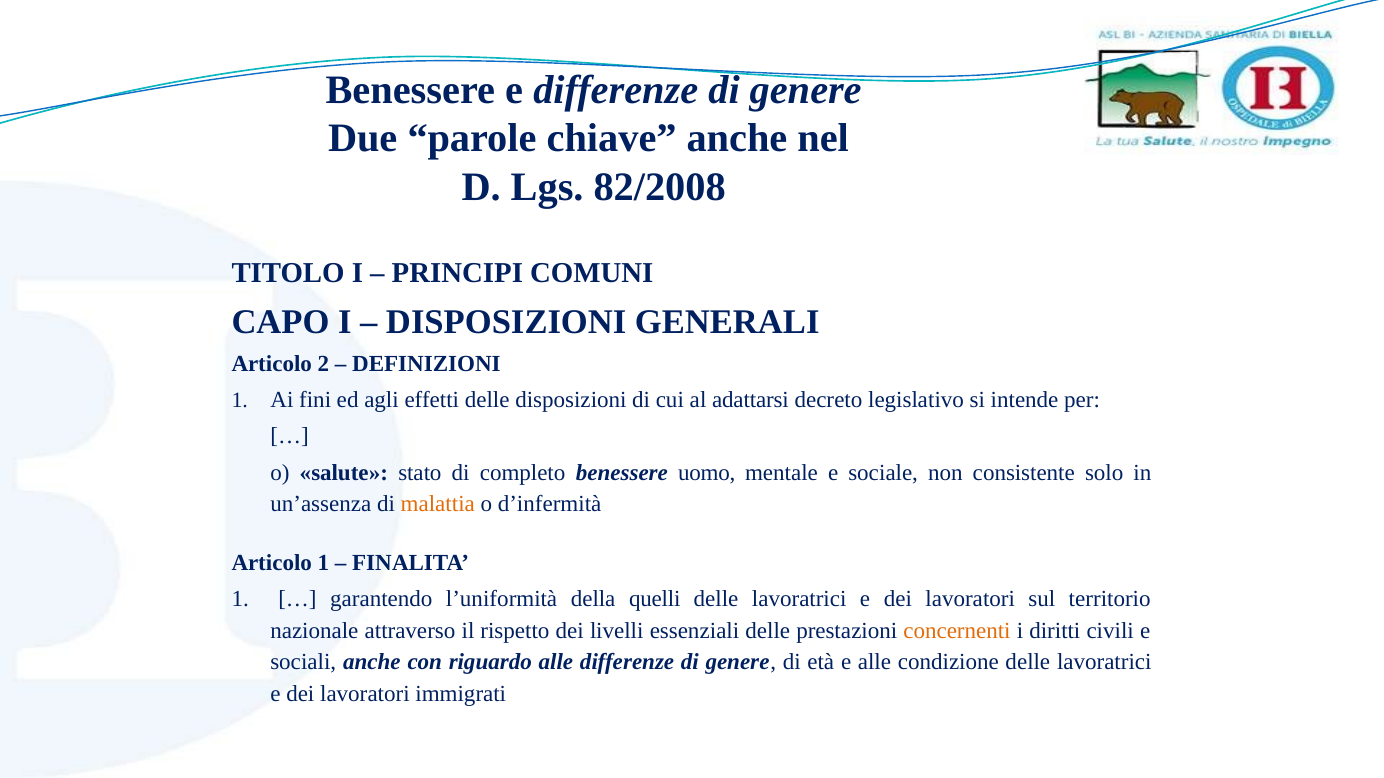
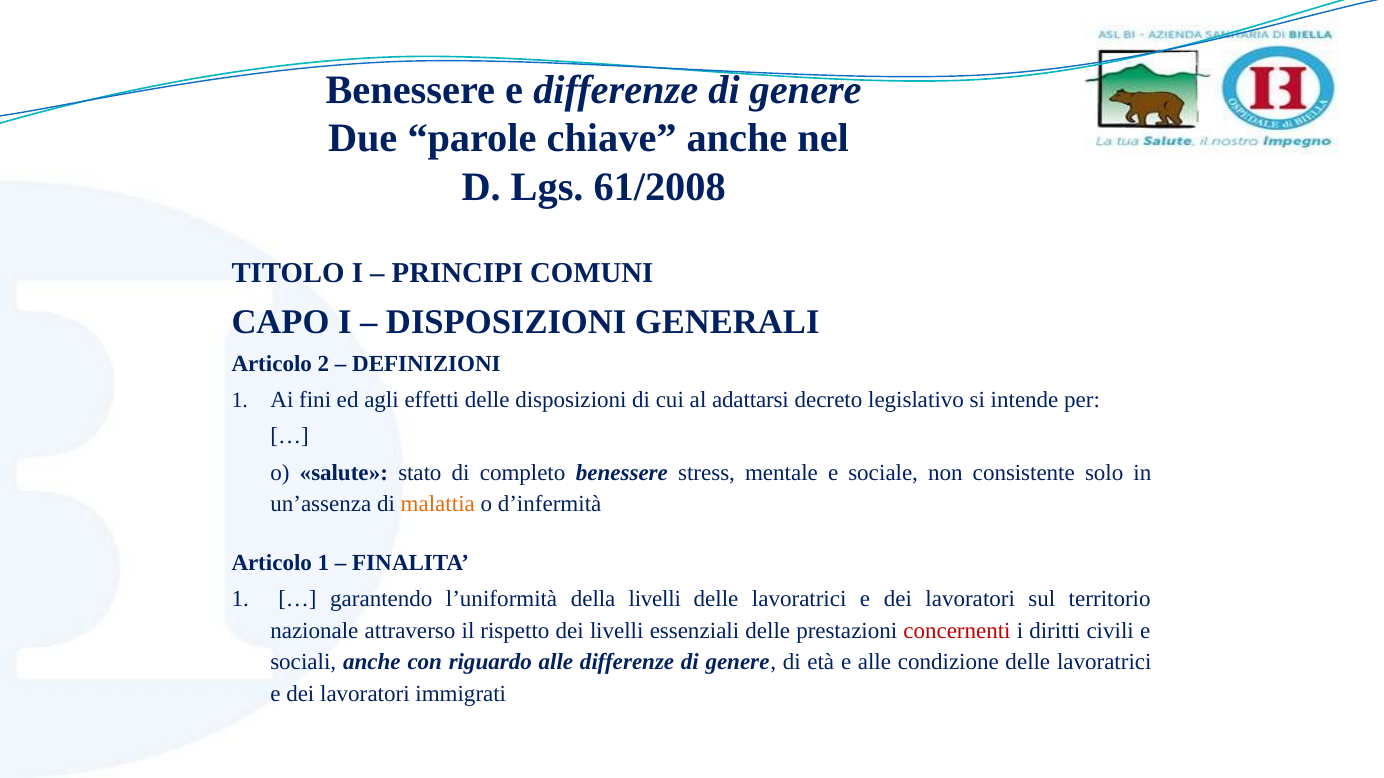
82/2008: 82/2008 -> 61/2008
uomo: uomo -> stress
della quelli: quelli -> livelli
concernenti colour: orange -> red
